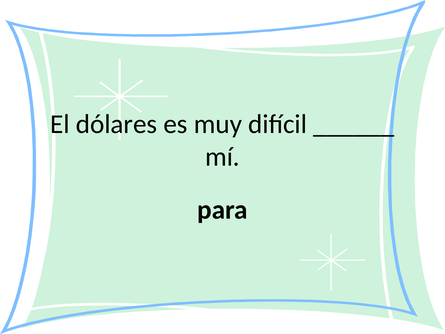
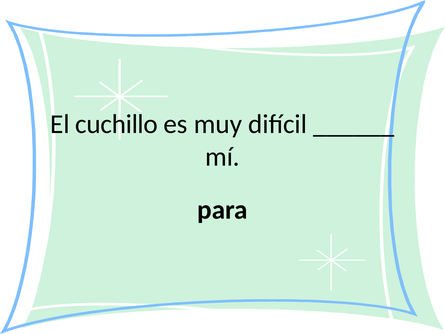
dólares: dólares -> cuchillo
